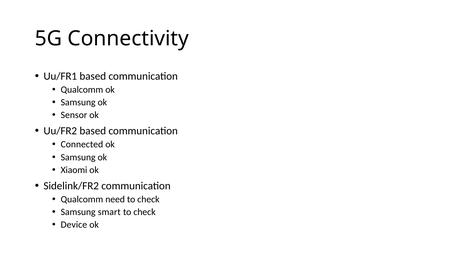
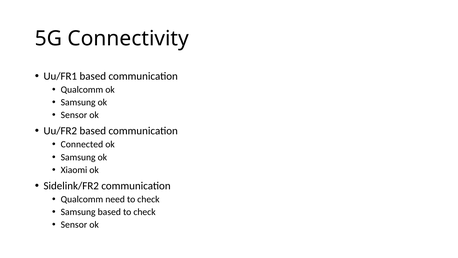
Samsung smart: smart -> based
Device at (74, 224): Device -> Sensor
